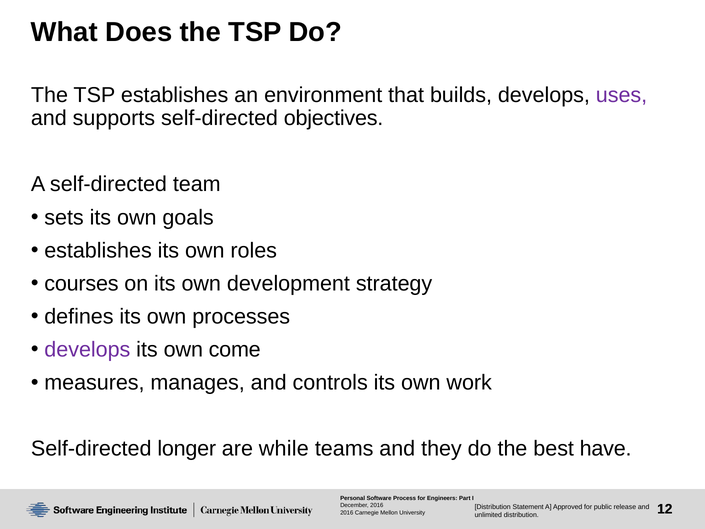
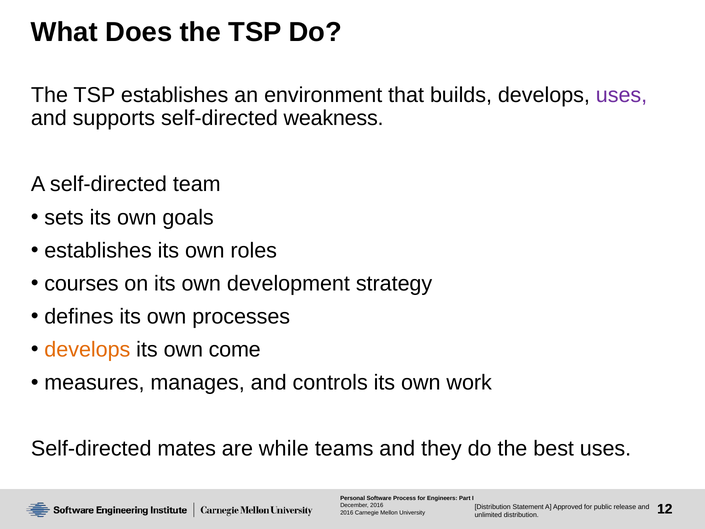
objectives: objectives -> weakness
develops at (87, 350) colour: purple -> orange
longer: longer -> mates
best have: have -> uses
